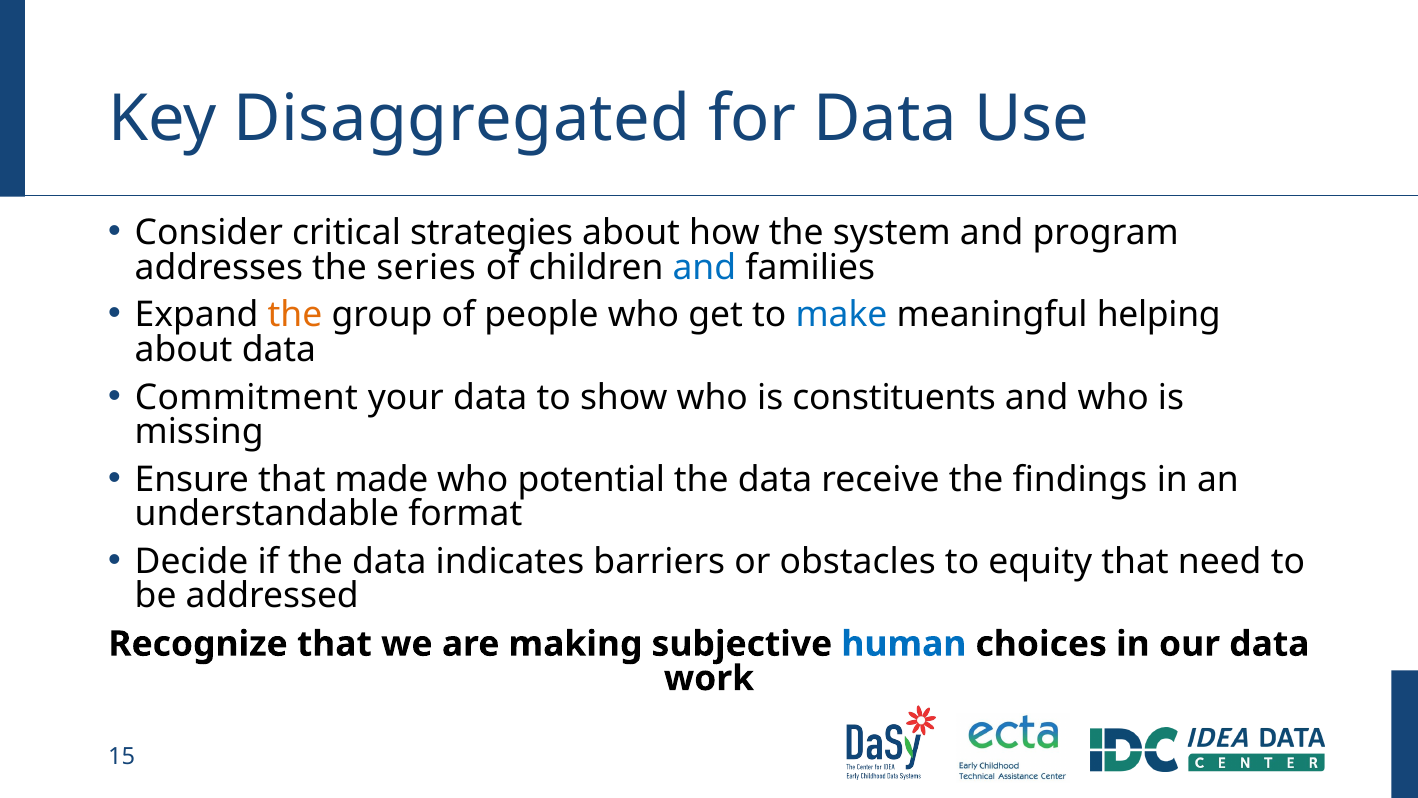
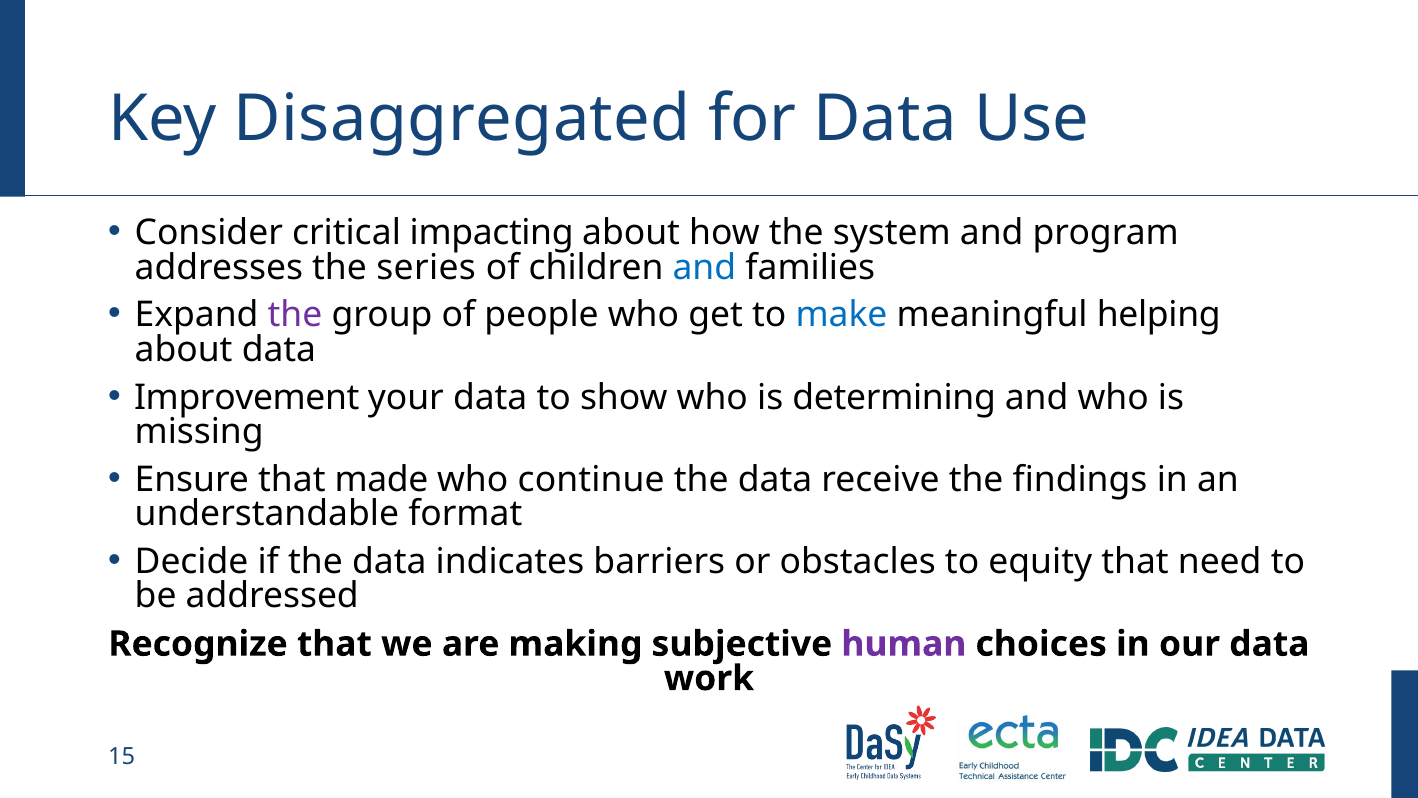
strategies: strategies -> impacting
the at (295, 315) colour: orange -> purple
Commitment: Commitment -> Improvement
constituents: constituents -> determining
potential: potential -> continue
human colour: blue -> purple
